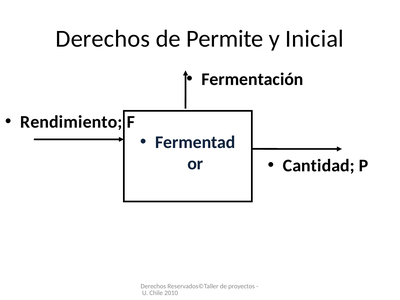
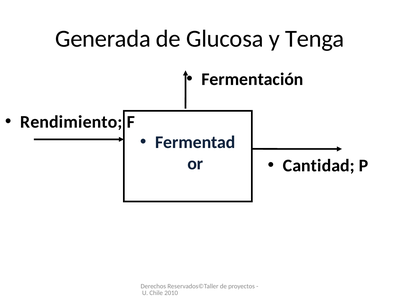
Derechos at (103, 39): Derechos -> Generada
Permite: Permite -> Glucosa
Inicial: Inicial -> Tenga
